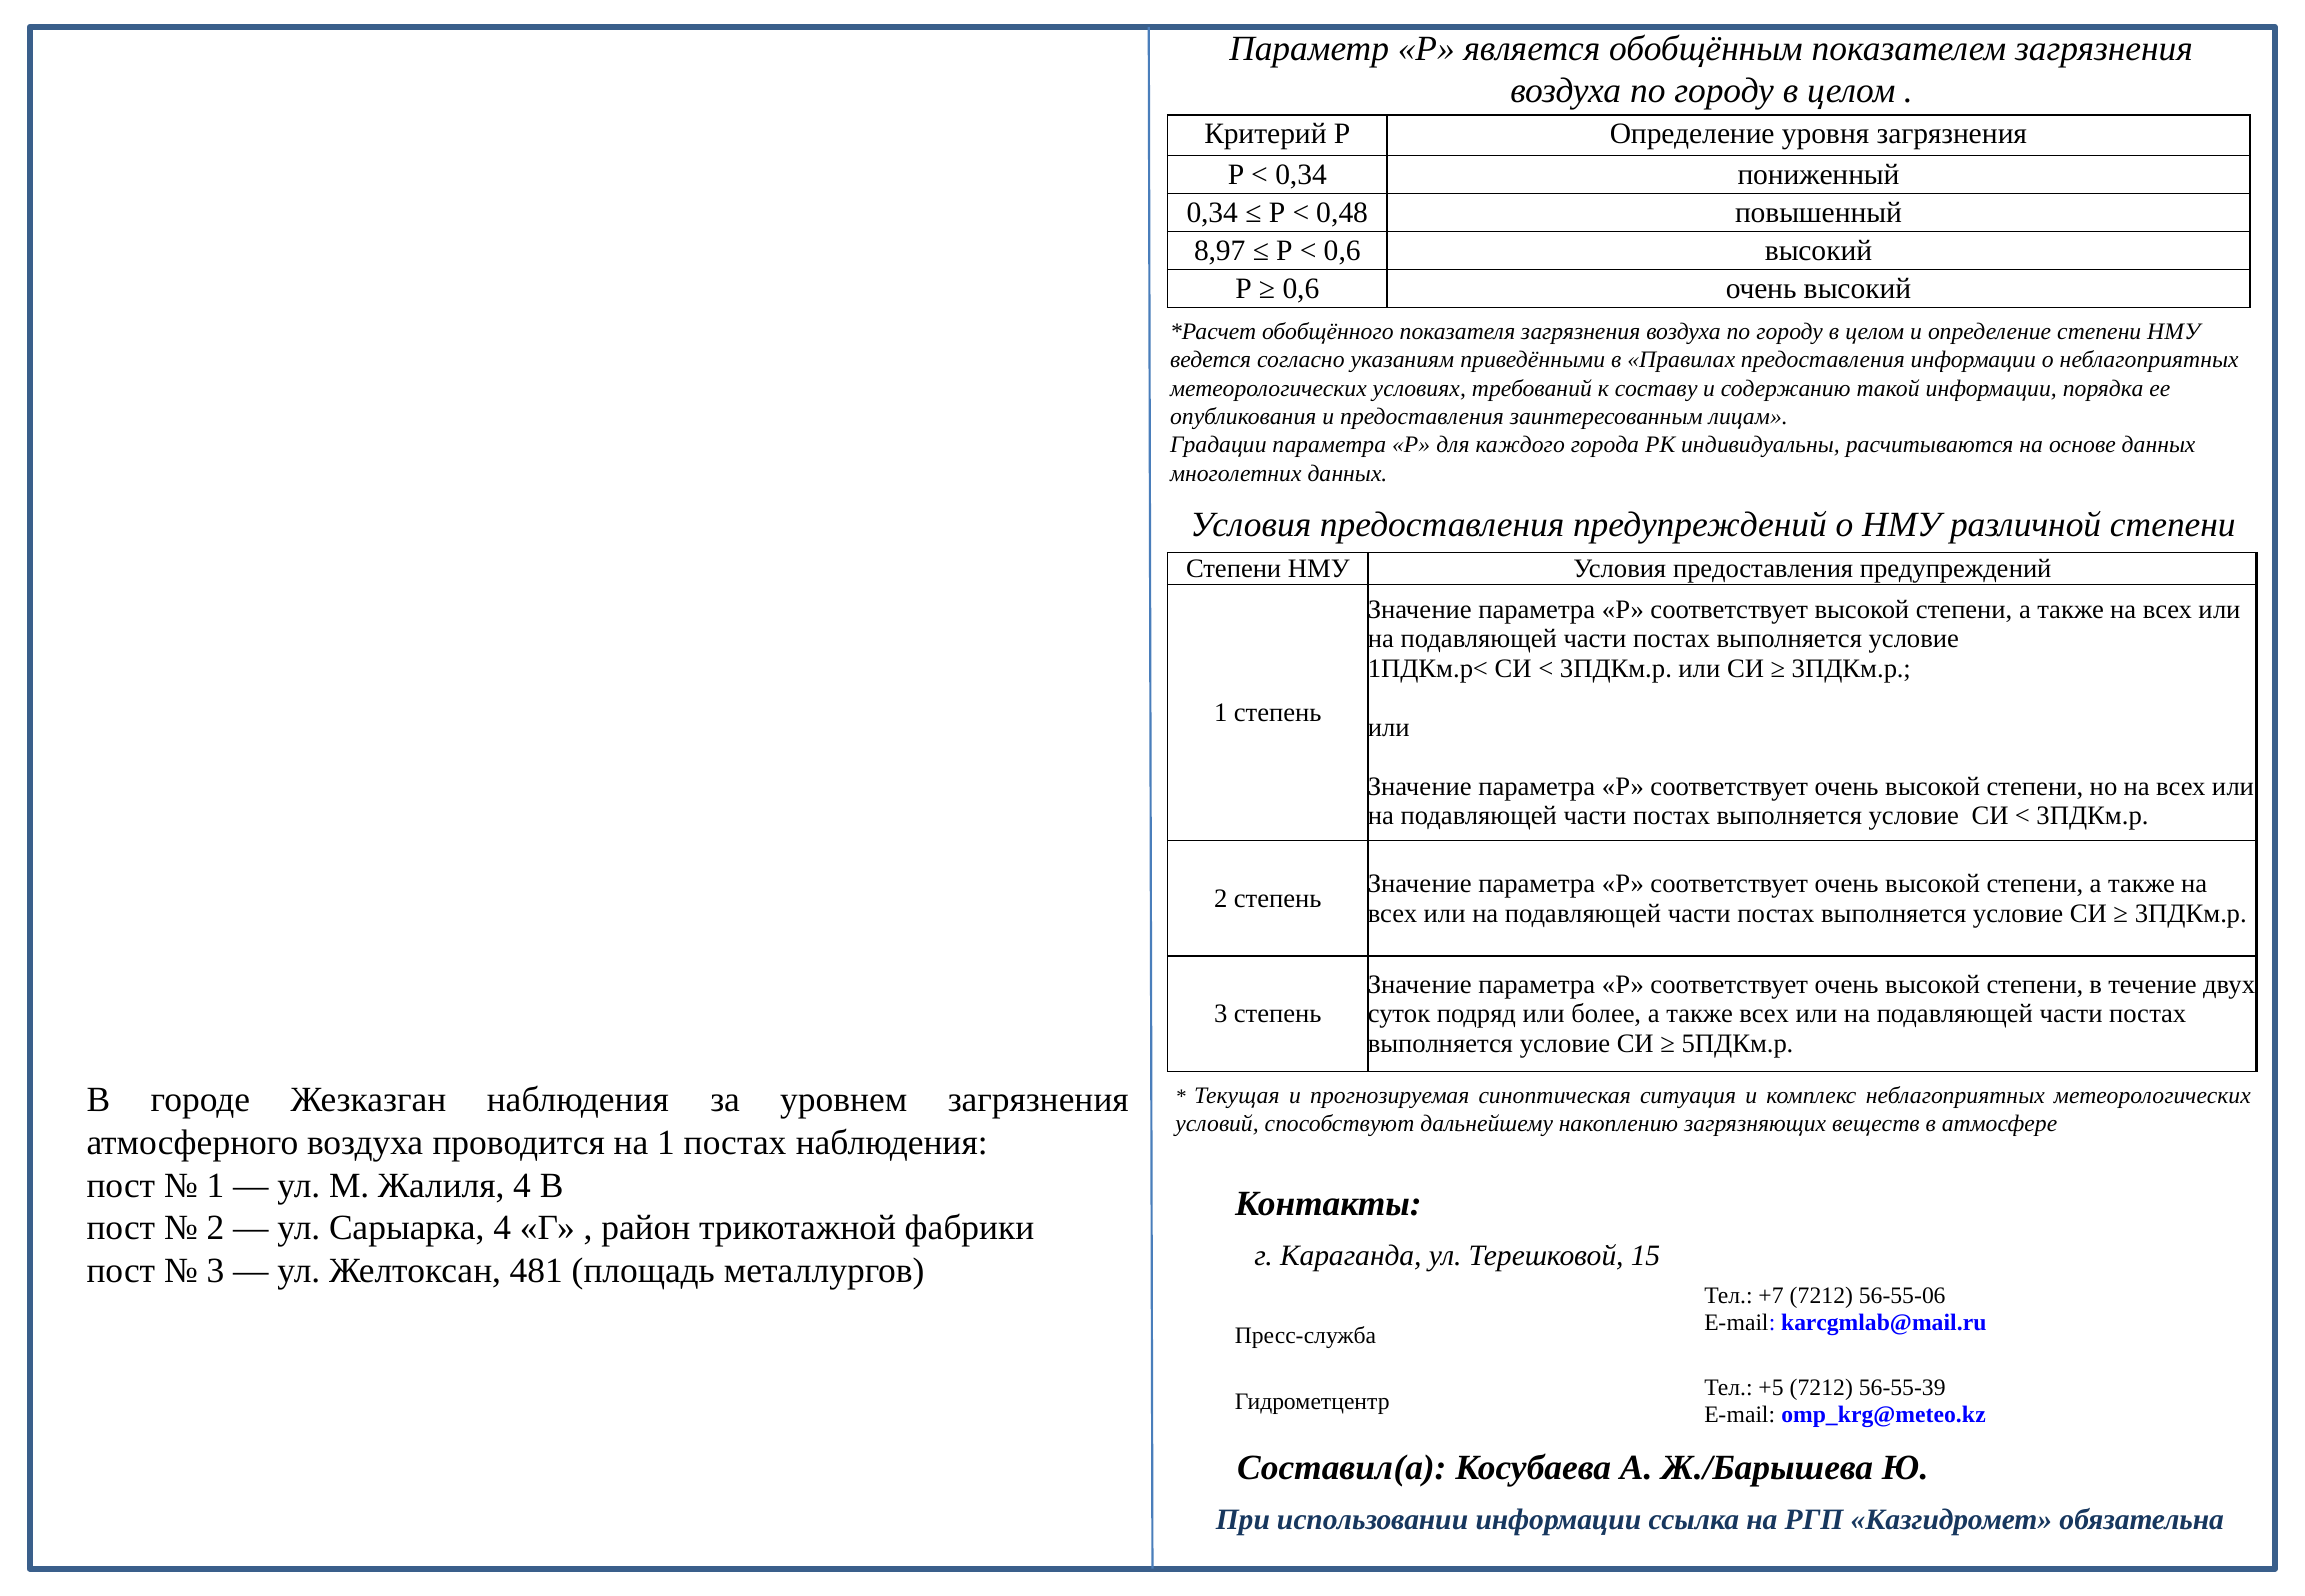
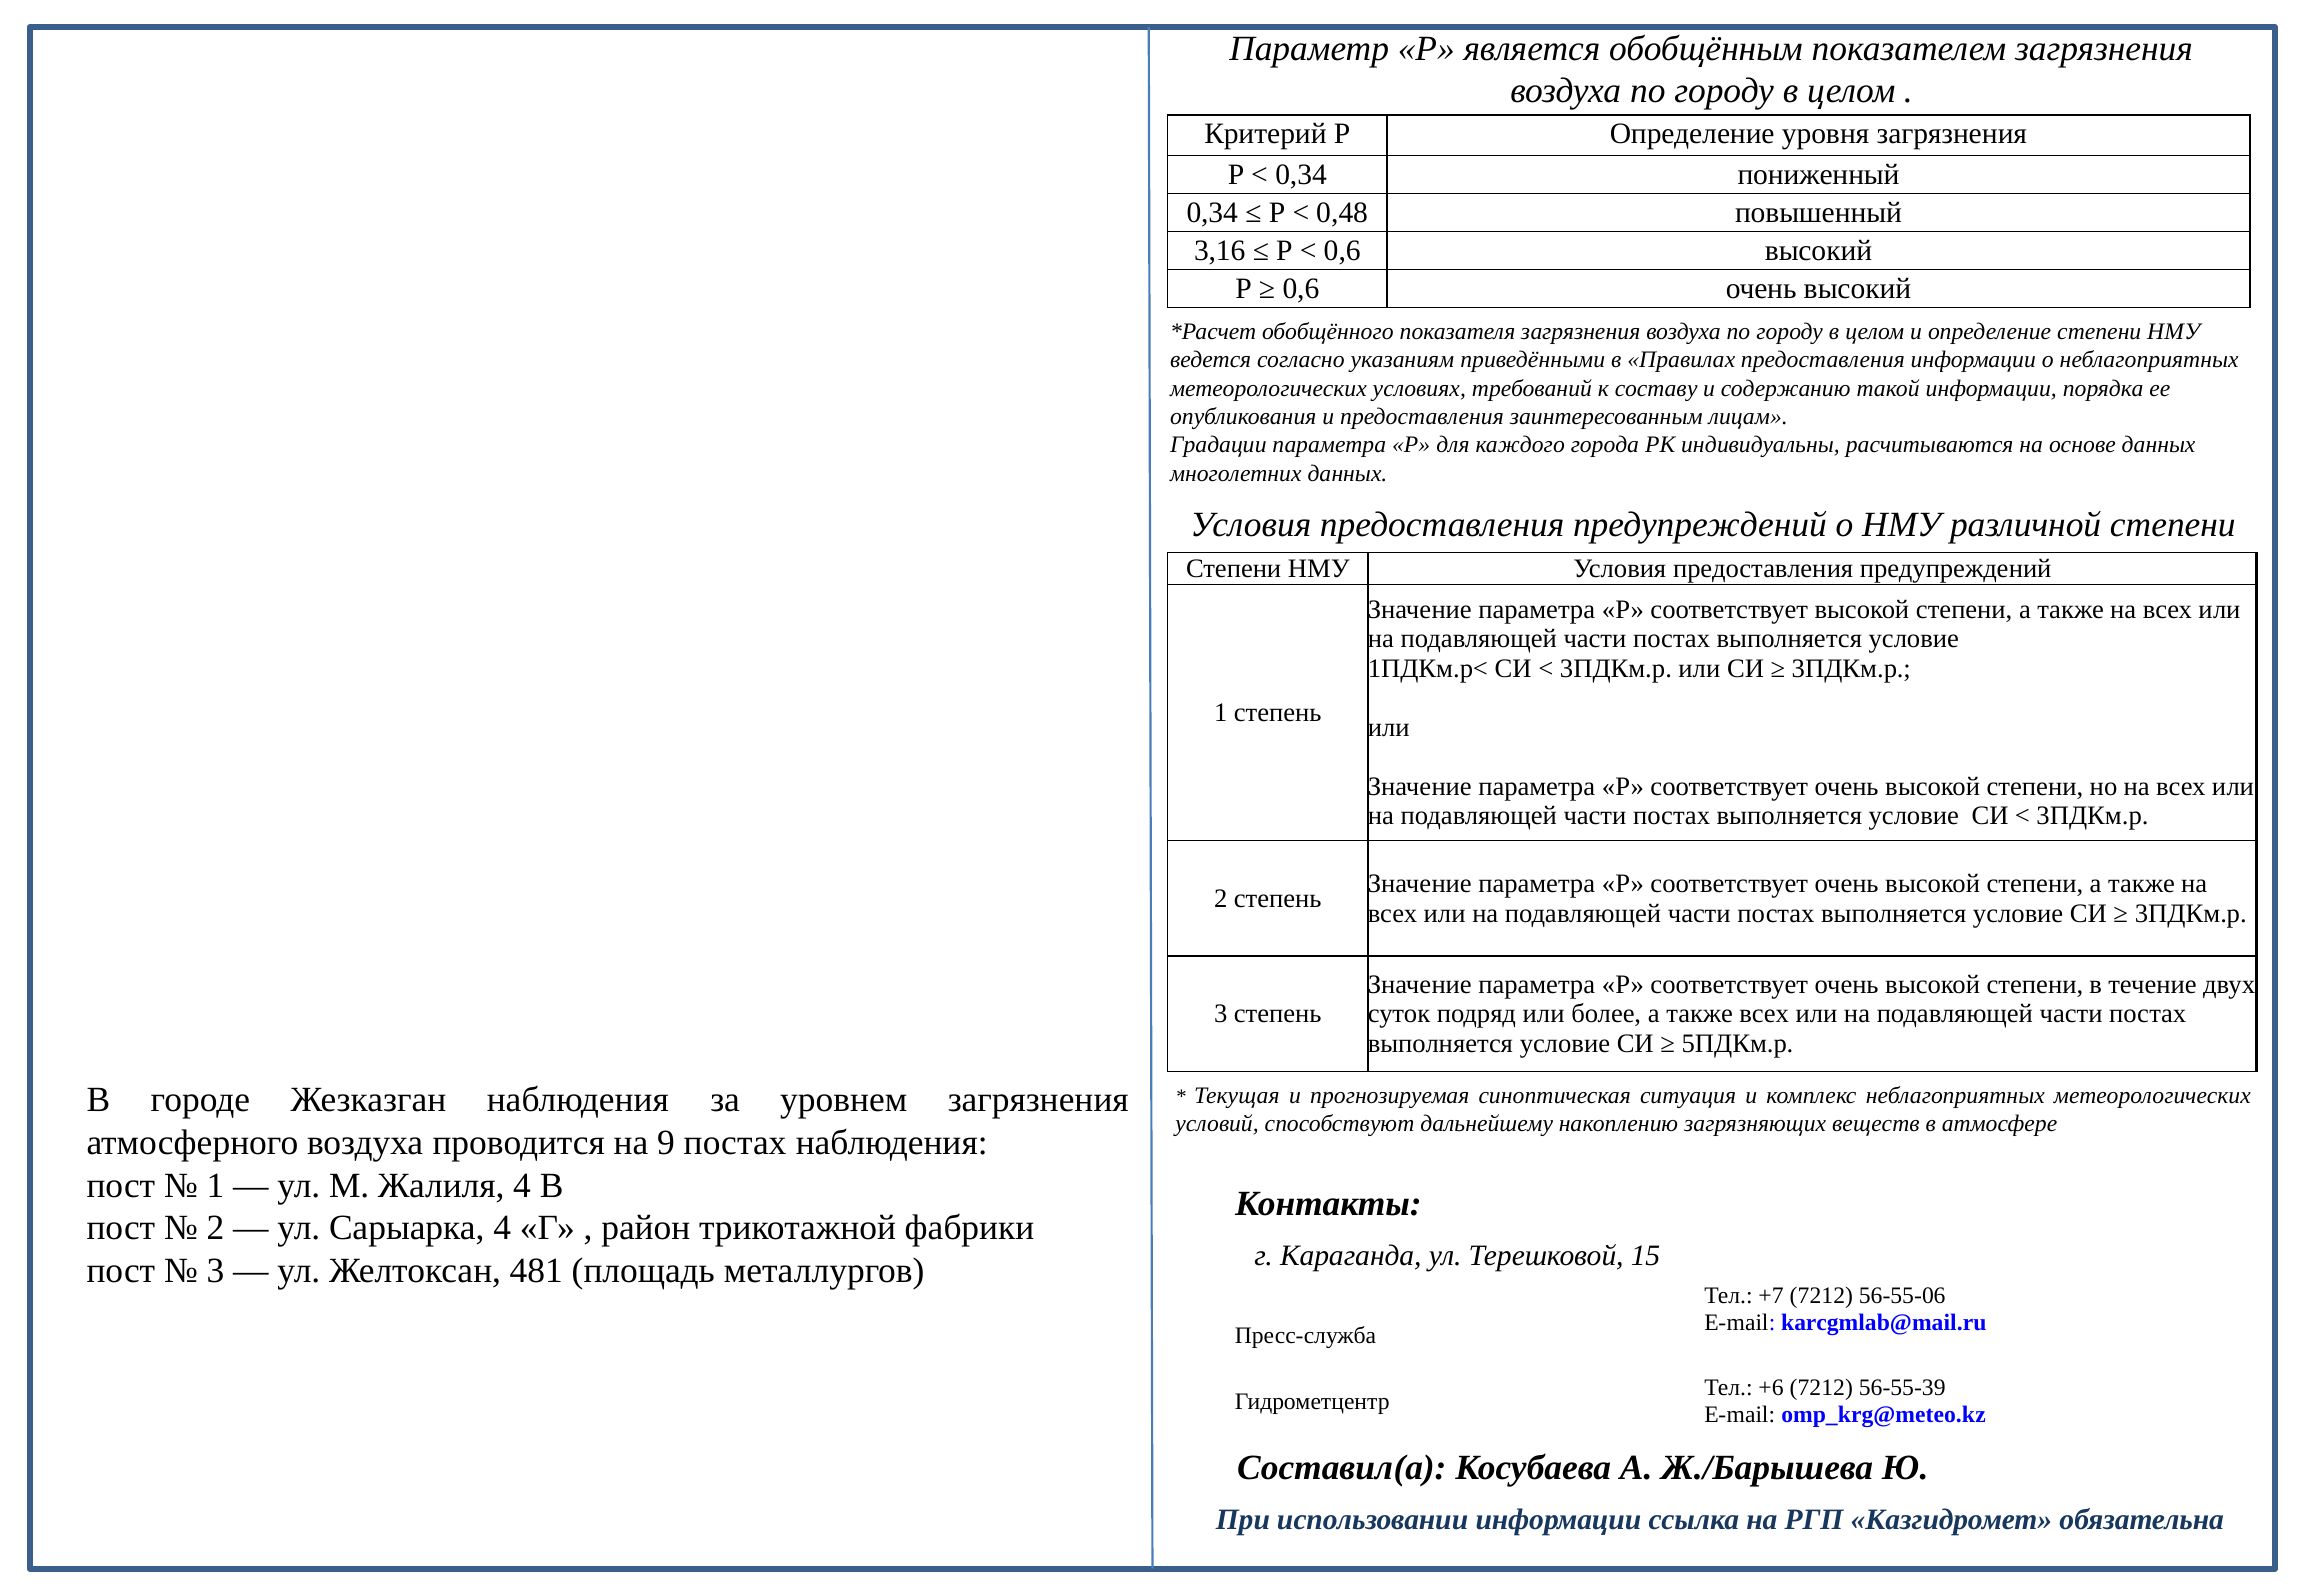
8,97: 8,97 -> 3,16
на 1: 1 -> 9
+5: +5 -> +6
